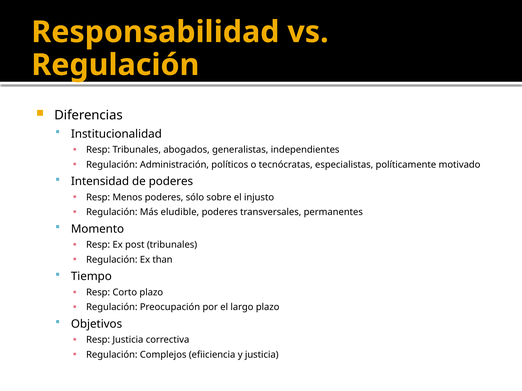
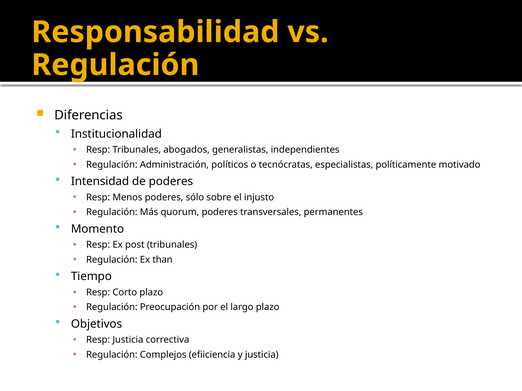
eludible: eludible -> quorum
